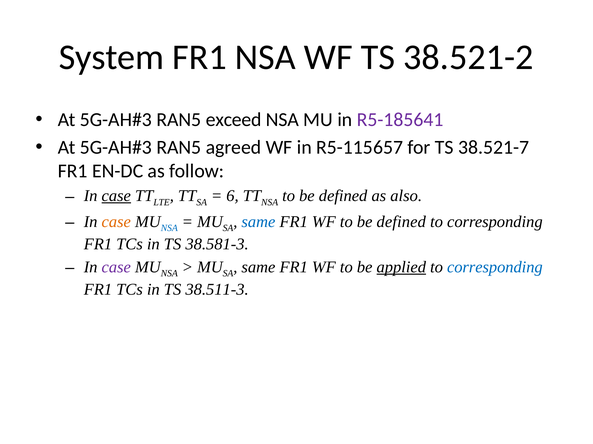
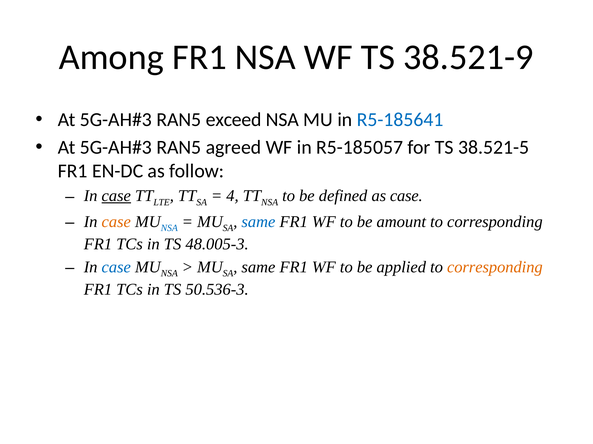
System: System -> Among
38.521-2: 38.521-2 -> 38.521-9
R5-185641 colour: purple -> blue
R5-115657: R5-115657 -> R5-185057
38.521-7: 38.521-7 -> 38.521-5
6: 6 -> 4
as also: also -> case
WF to be defined: defined -> amount
38.581-3: 38.581-3 -> 48.005-3
case at (116, 268) colour: purple -> blue
applied underline: present -> none
corresponding at (495, 268) colour: blue -> orange
38.511-3: 38.511-3 -> 50.536-3
